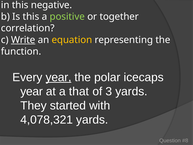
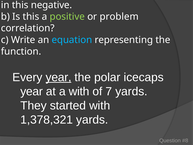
together: together -> problem
Write at (23, 40) underline: present -> none
equation colour: yellow -> light blue
a that: that -> with
3: 3 -> 7
4,078,321: 4,078,321 -> 1,378,321
